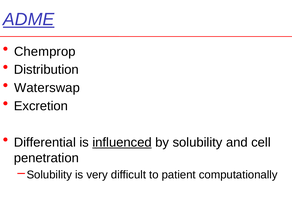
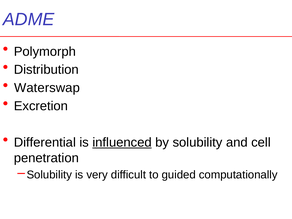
ADME underline: present -> none
Chemprop: Chemprop -> Polymorph
patient: patient -> guided
